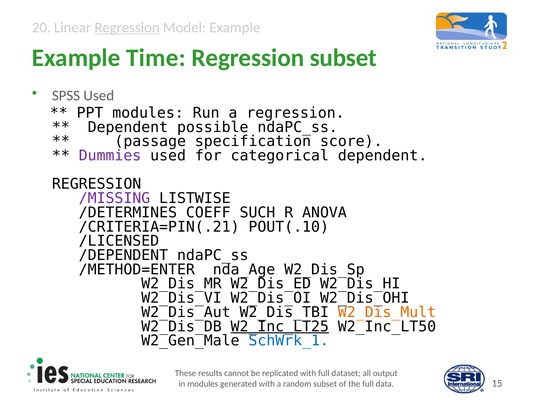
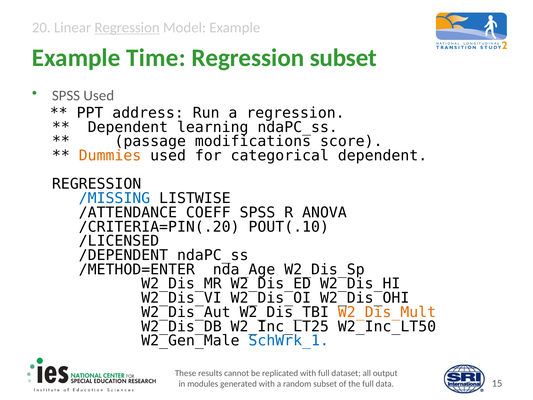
PPT modules: modules -> address
possible: possible -> learning
specification: specification -> modifications
Dummies colour: purple -> orange
/MISSING colour: purple -> blue
/DETERMINES: /DETERMINES -> /ATTENDANCE
COEFF SUCH: SUCH -> SPSS
/CRITERIA=PIN(.21: /CRITERIA=PIN(.21 -> /CRITERIA=PIN(.20
W2_Inc_LT25 underline: present -> none
